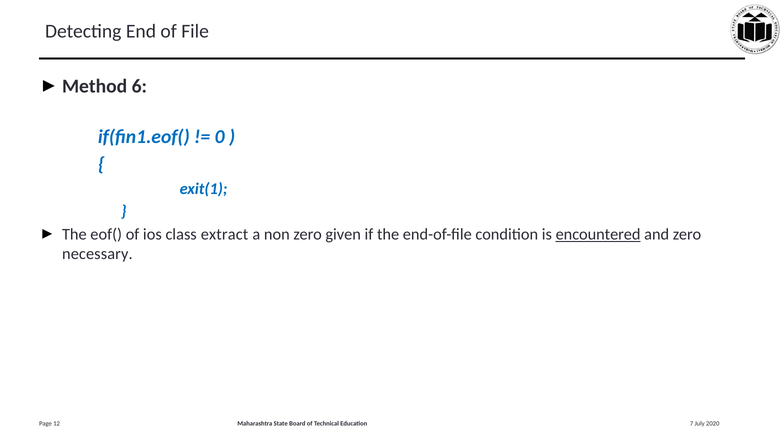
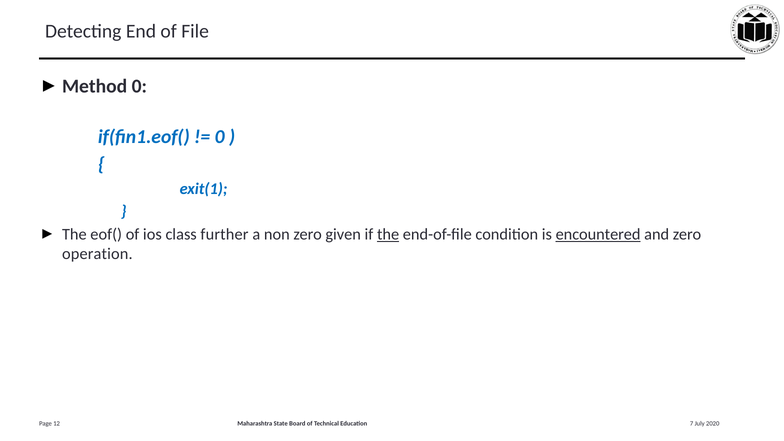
Method 6: 6 -> 0
extract: extract -> further
the at (388, 234) underline: none -> present
necessary: necessary -> operation
